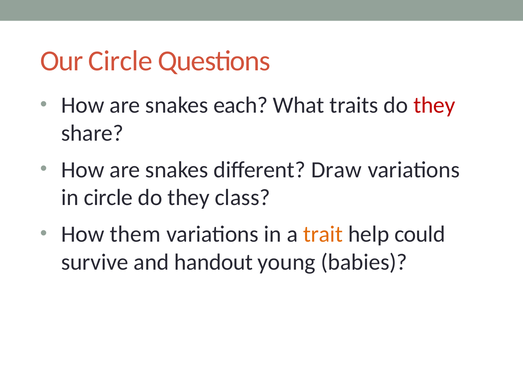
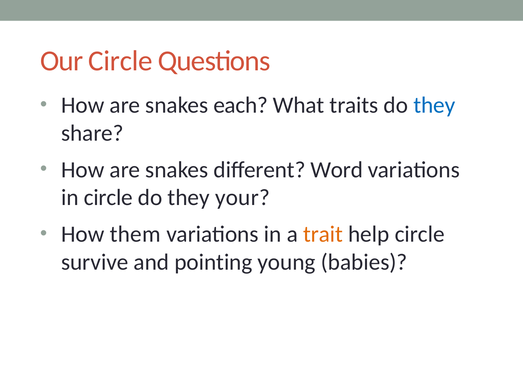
they at (434, 105) colour: red -> blue
Draw: Draw -> Word
class: class -> your
help could: could -> circle
handout: handout -> pointing
